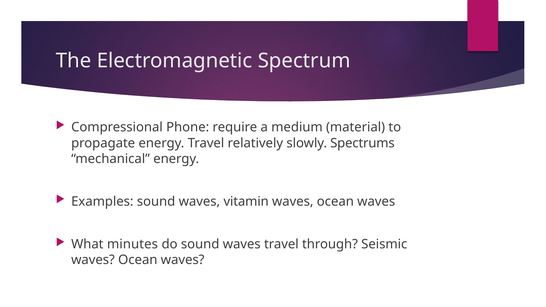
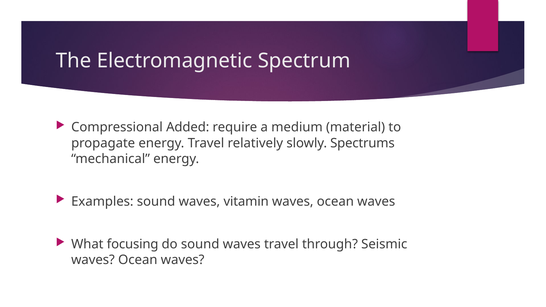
Phone: Phone -> Added
minutes: minutes -> focusing
